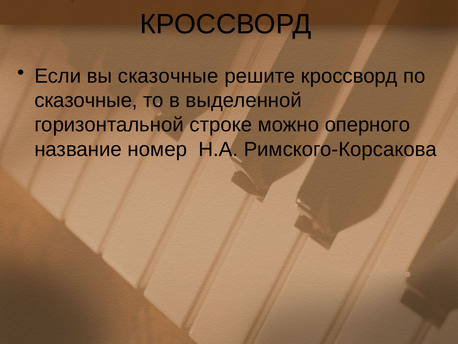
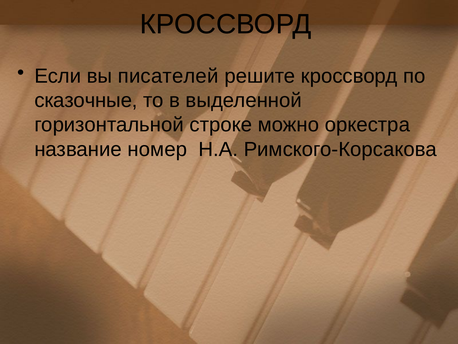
вы сказочные: сказочные -> писателей
оперного: оперного -> оркестра
